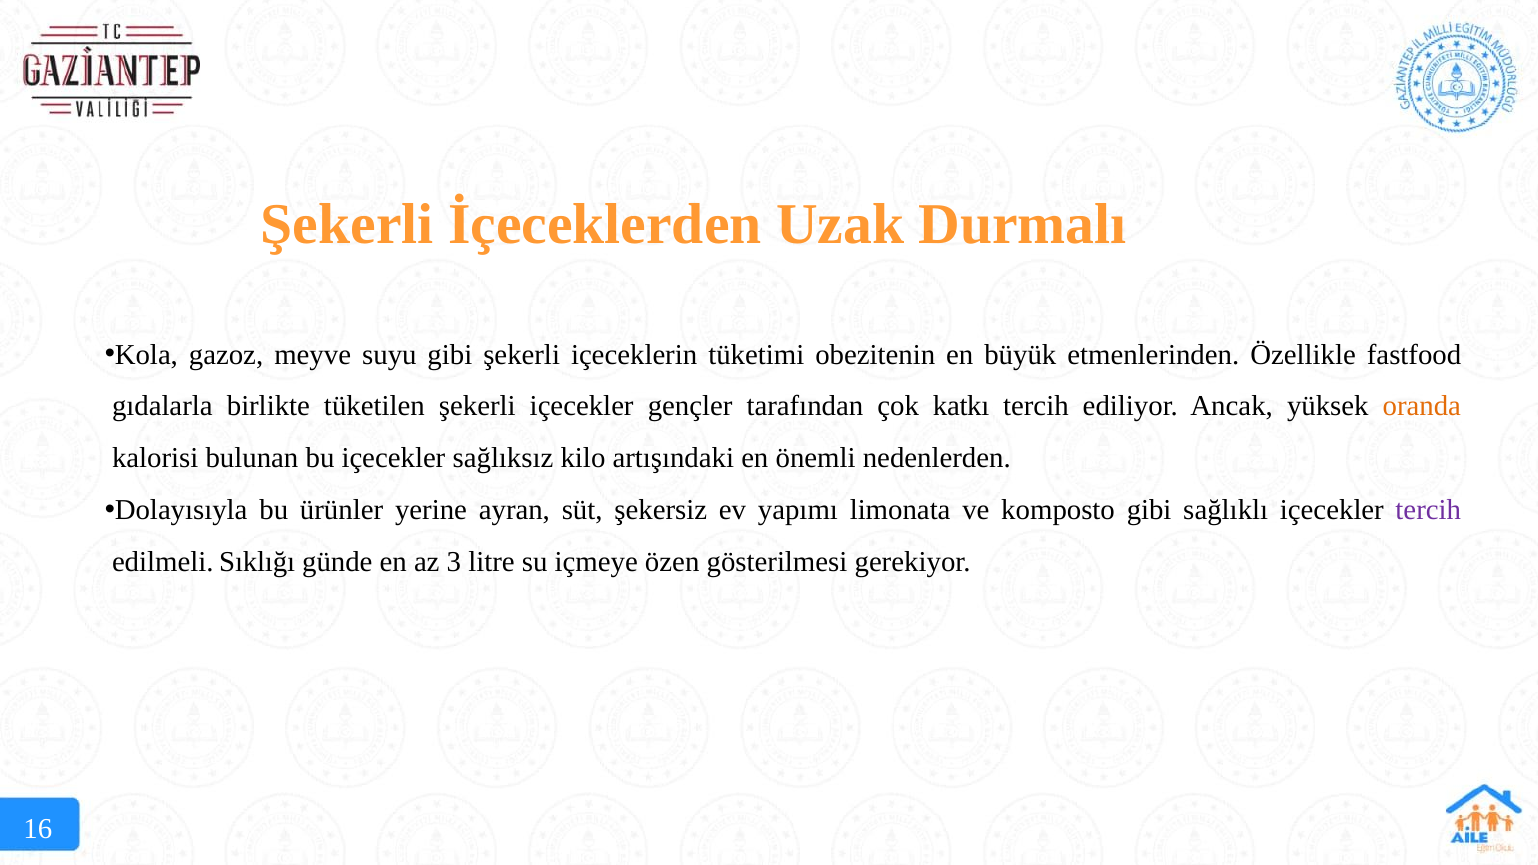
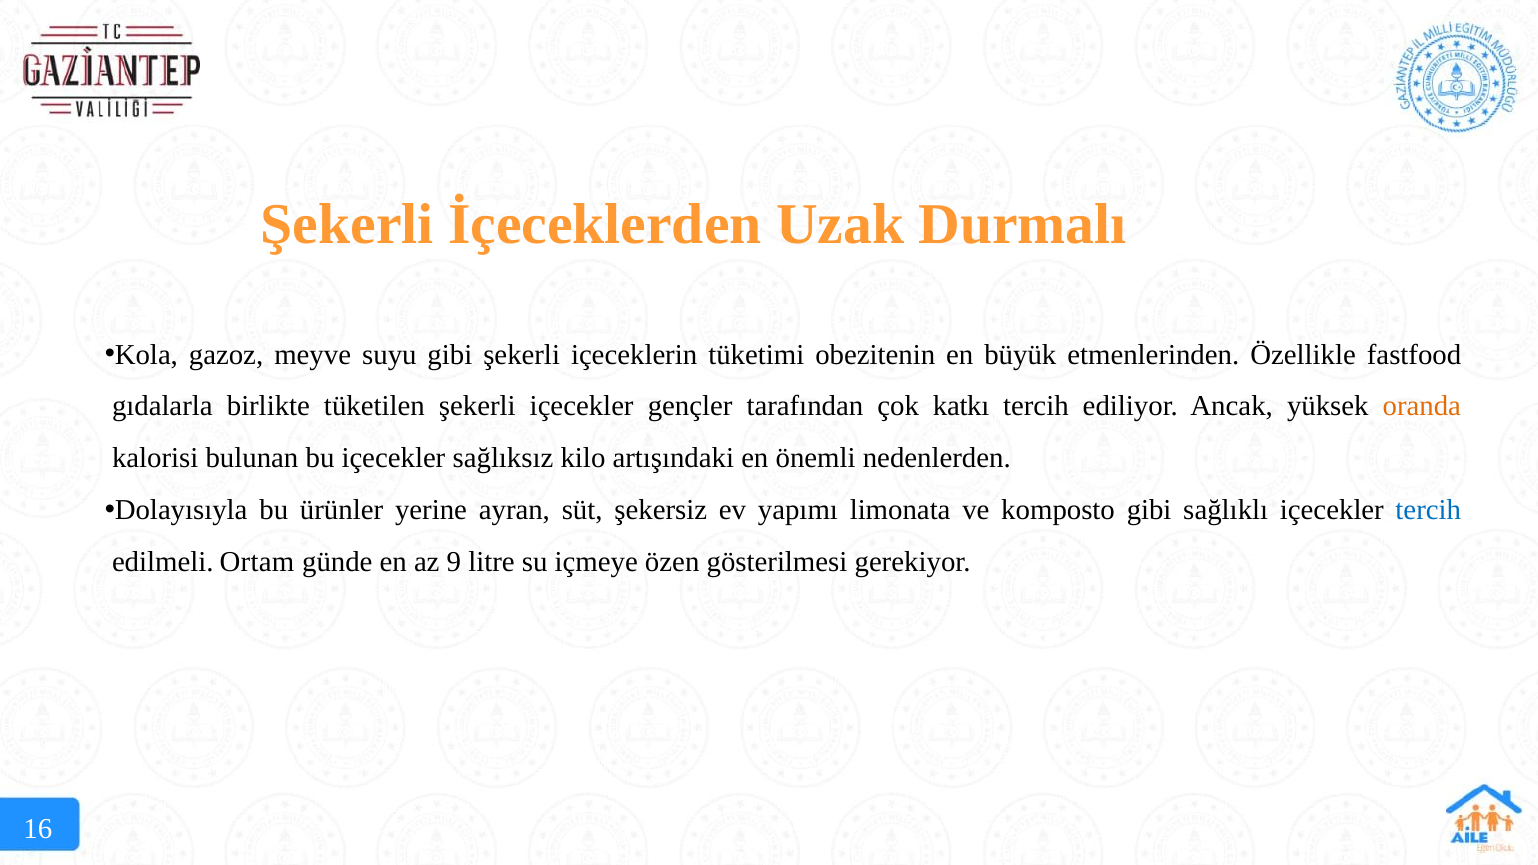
tercih at (1428, 510) colour: purple -> blue
Sıklığı: Sıklığı -> Ortam
3: 3 -> 9
